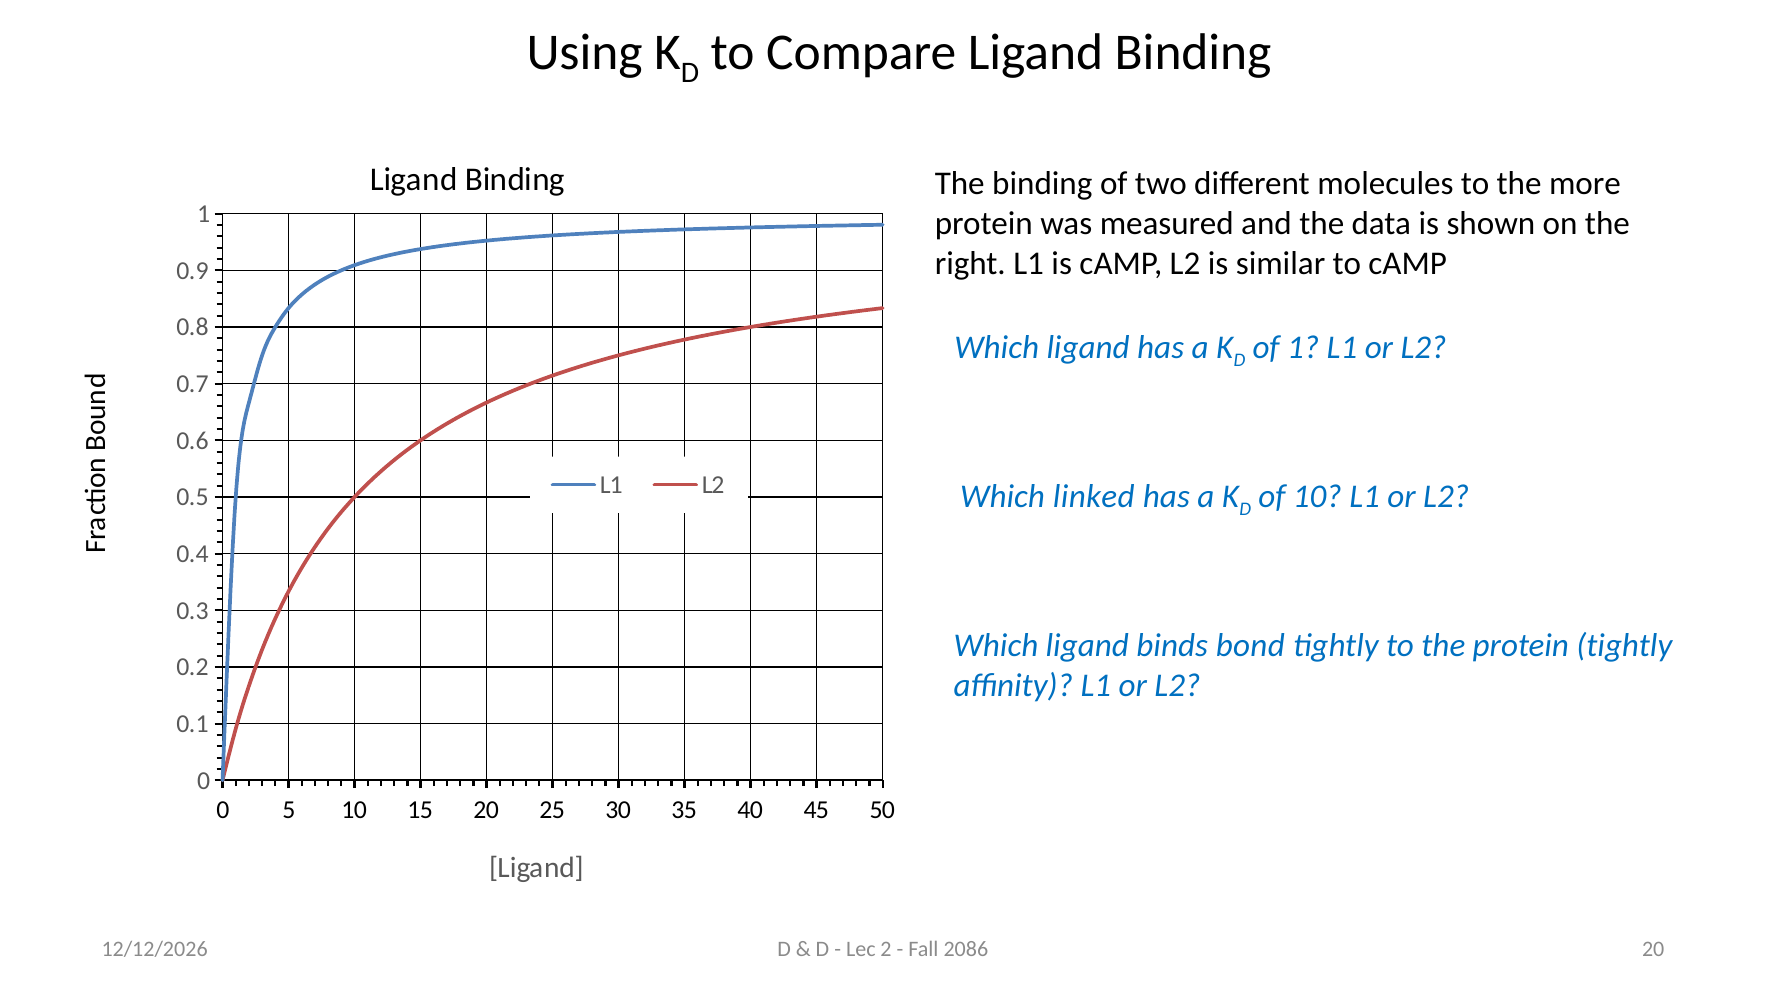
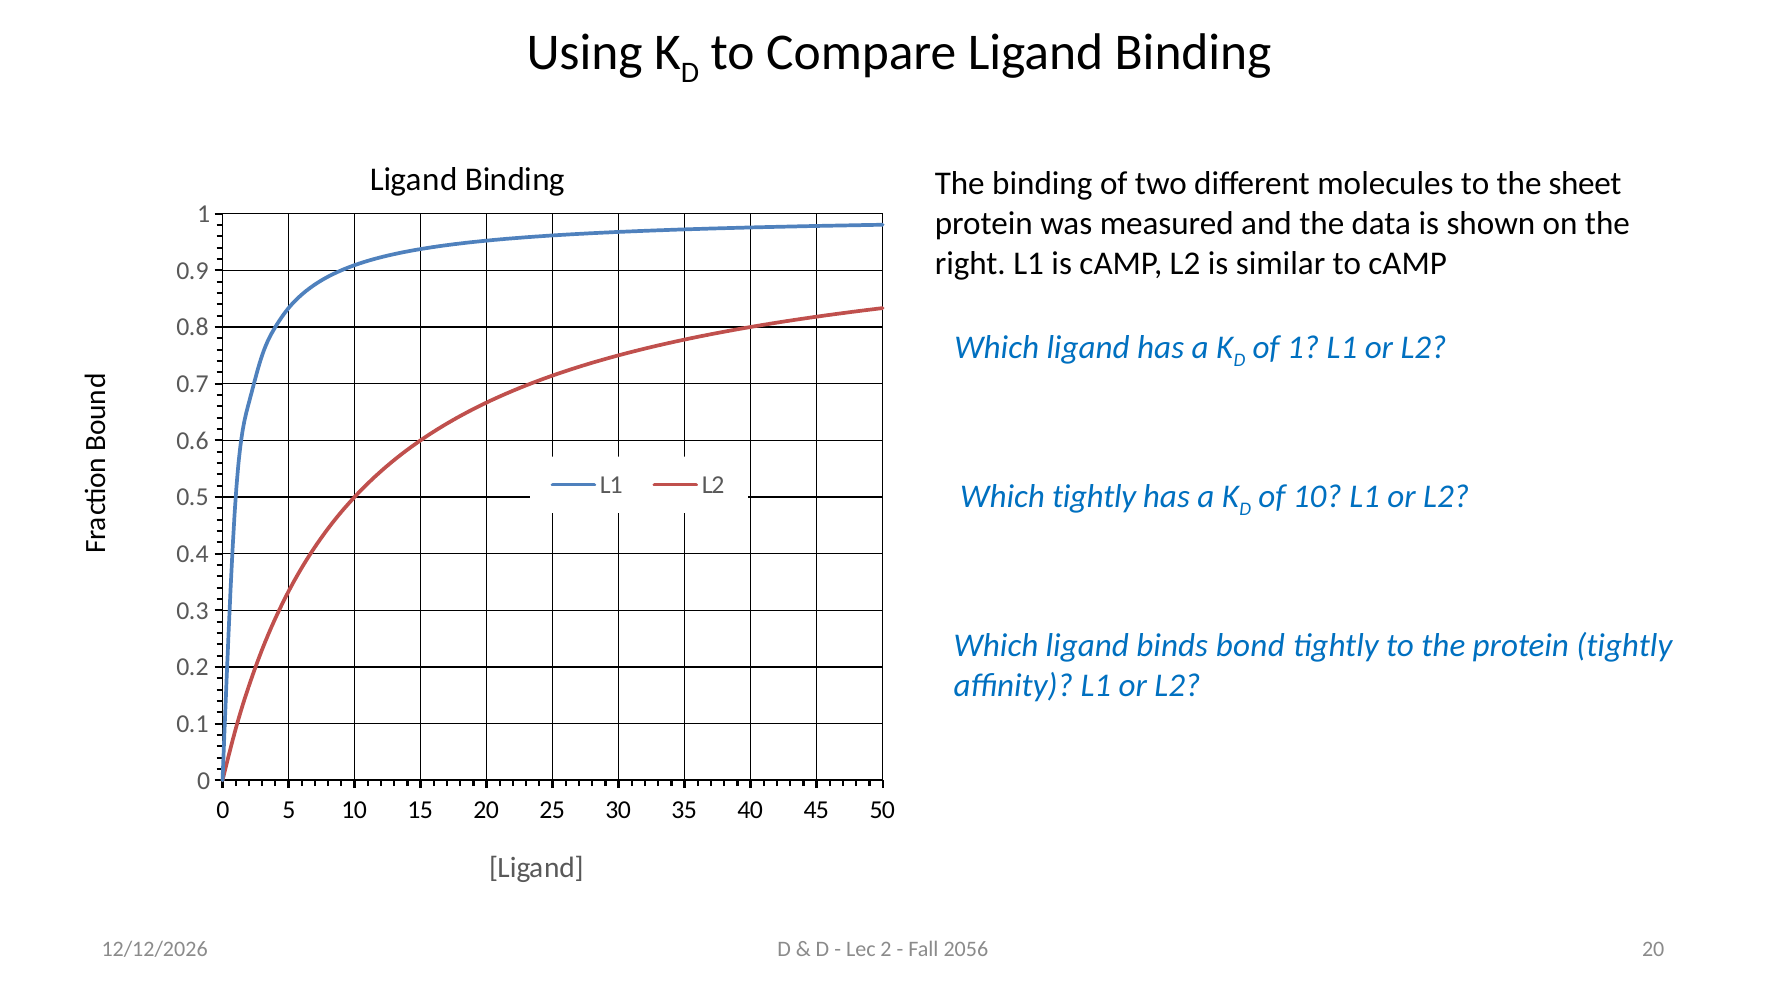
more: more -> sheet
Which linked: linked -> tightly
2086: 2086 -> 2056
